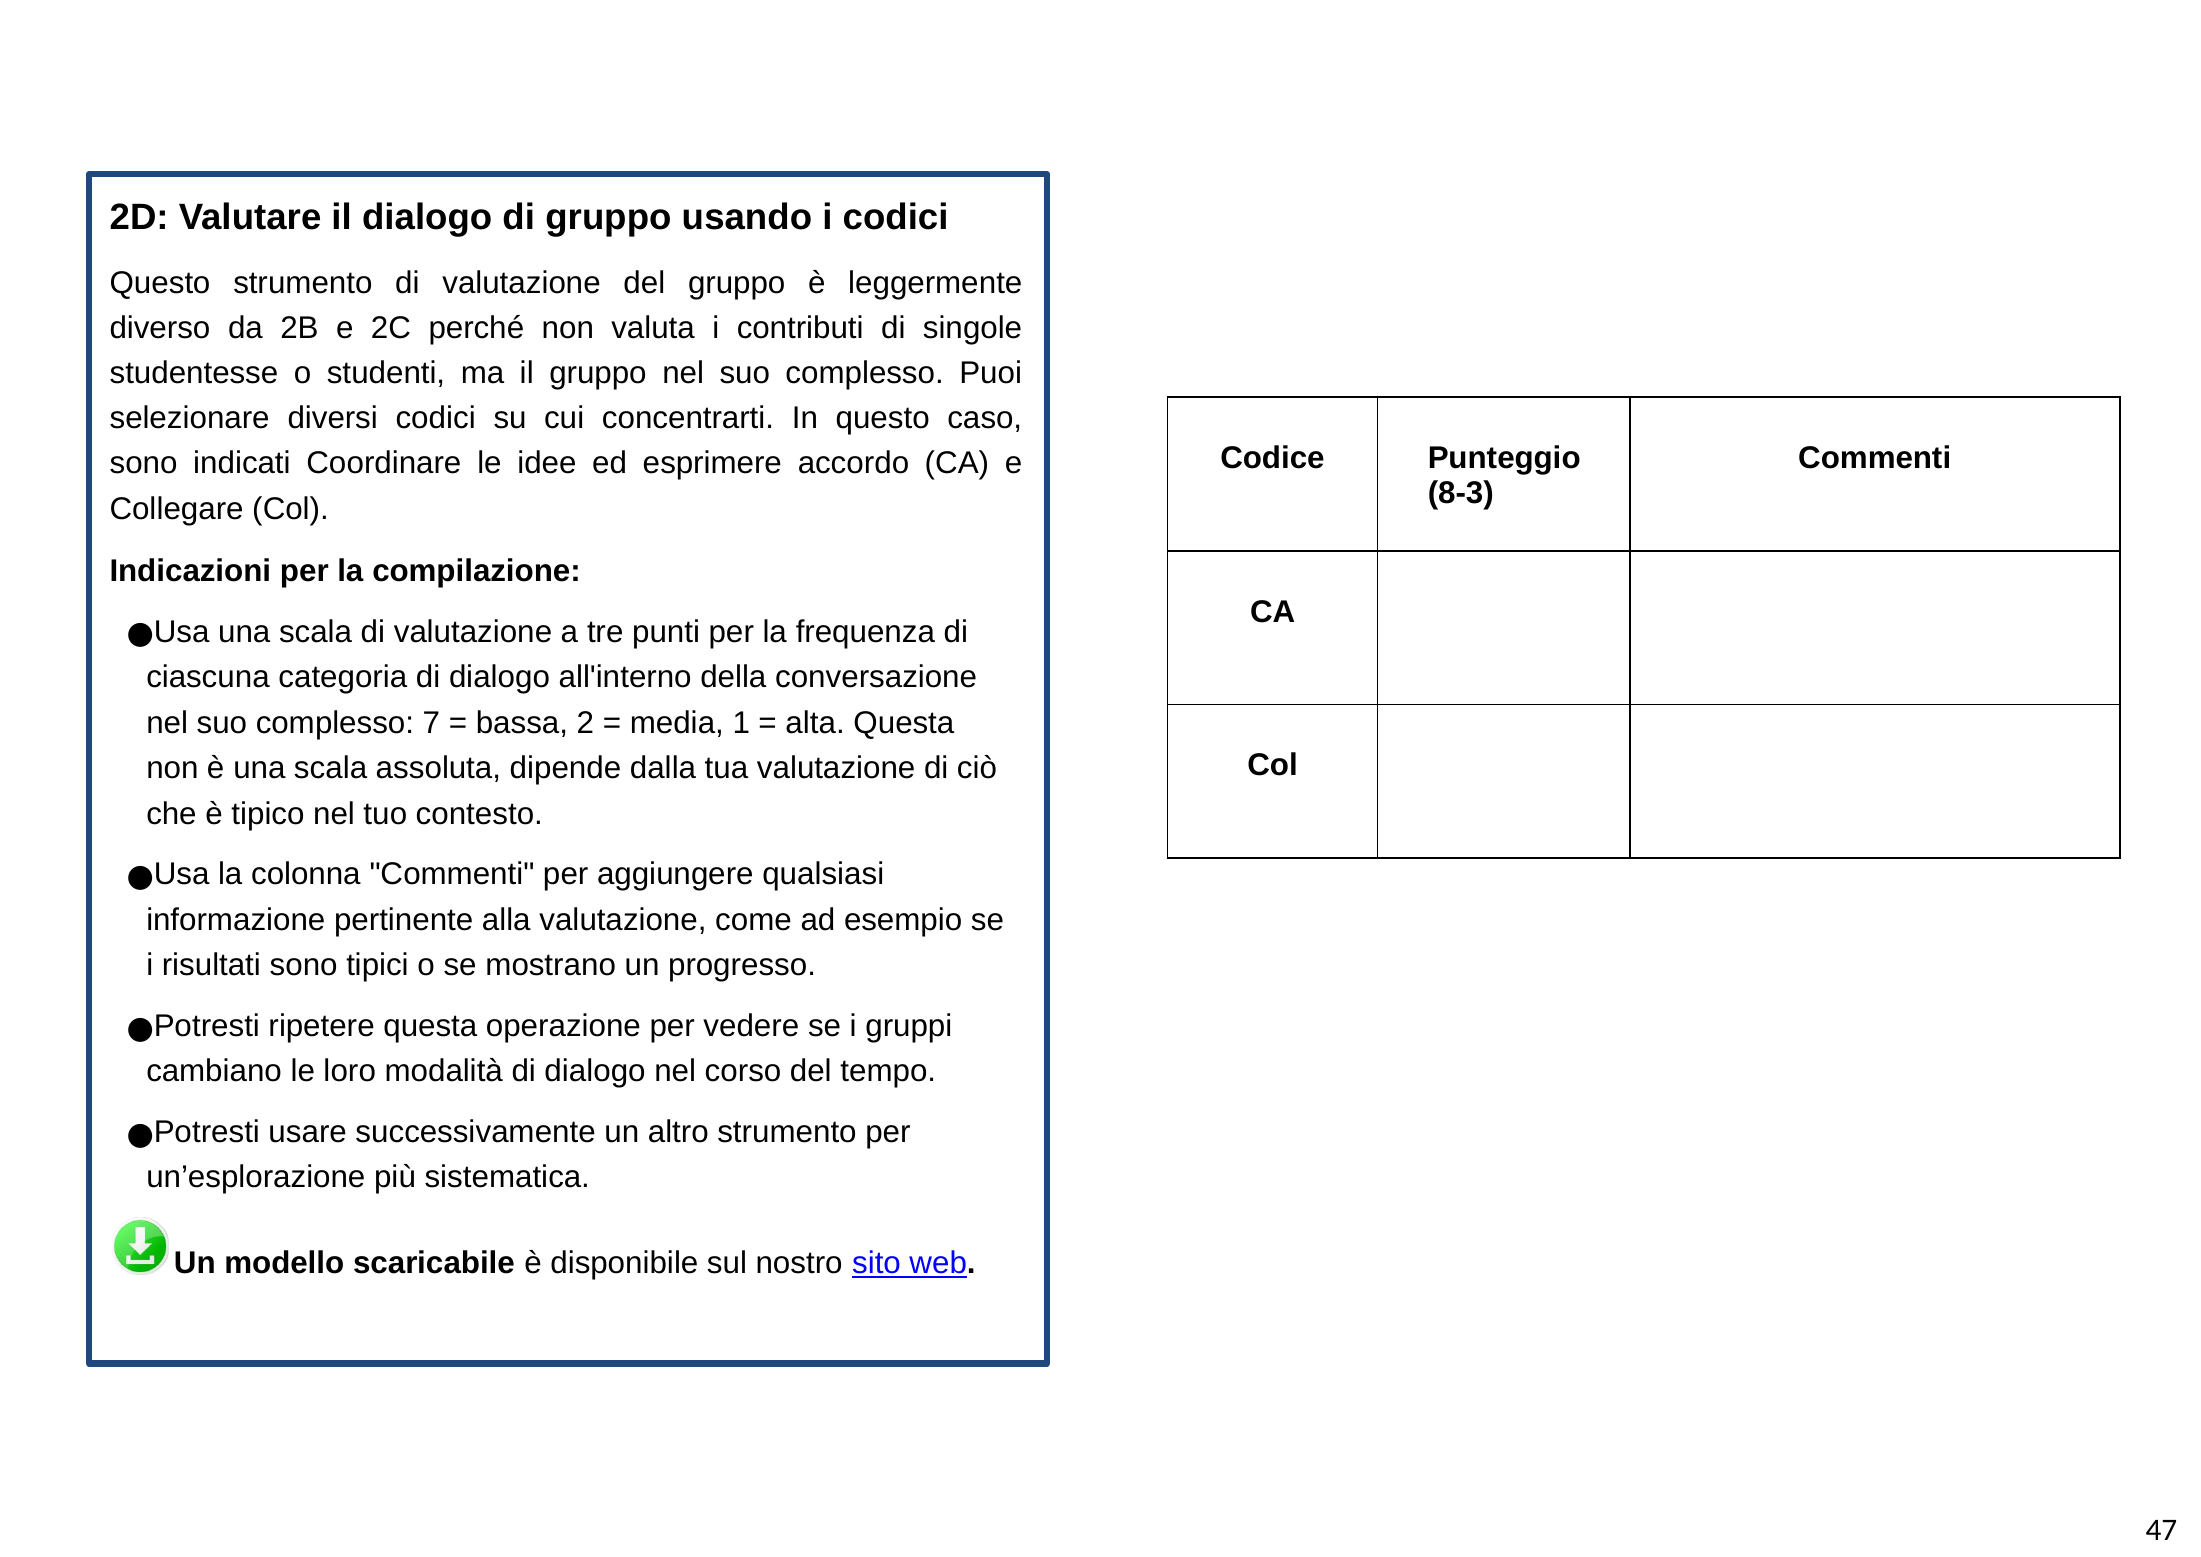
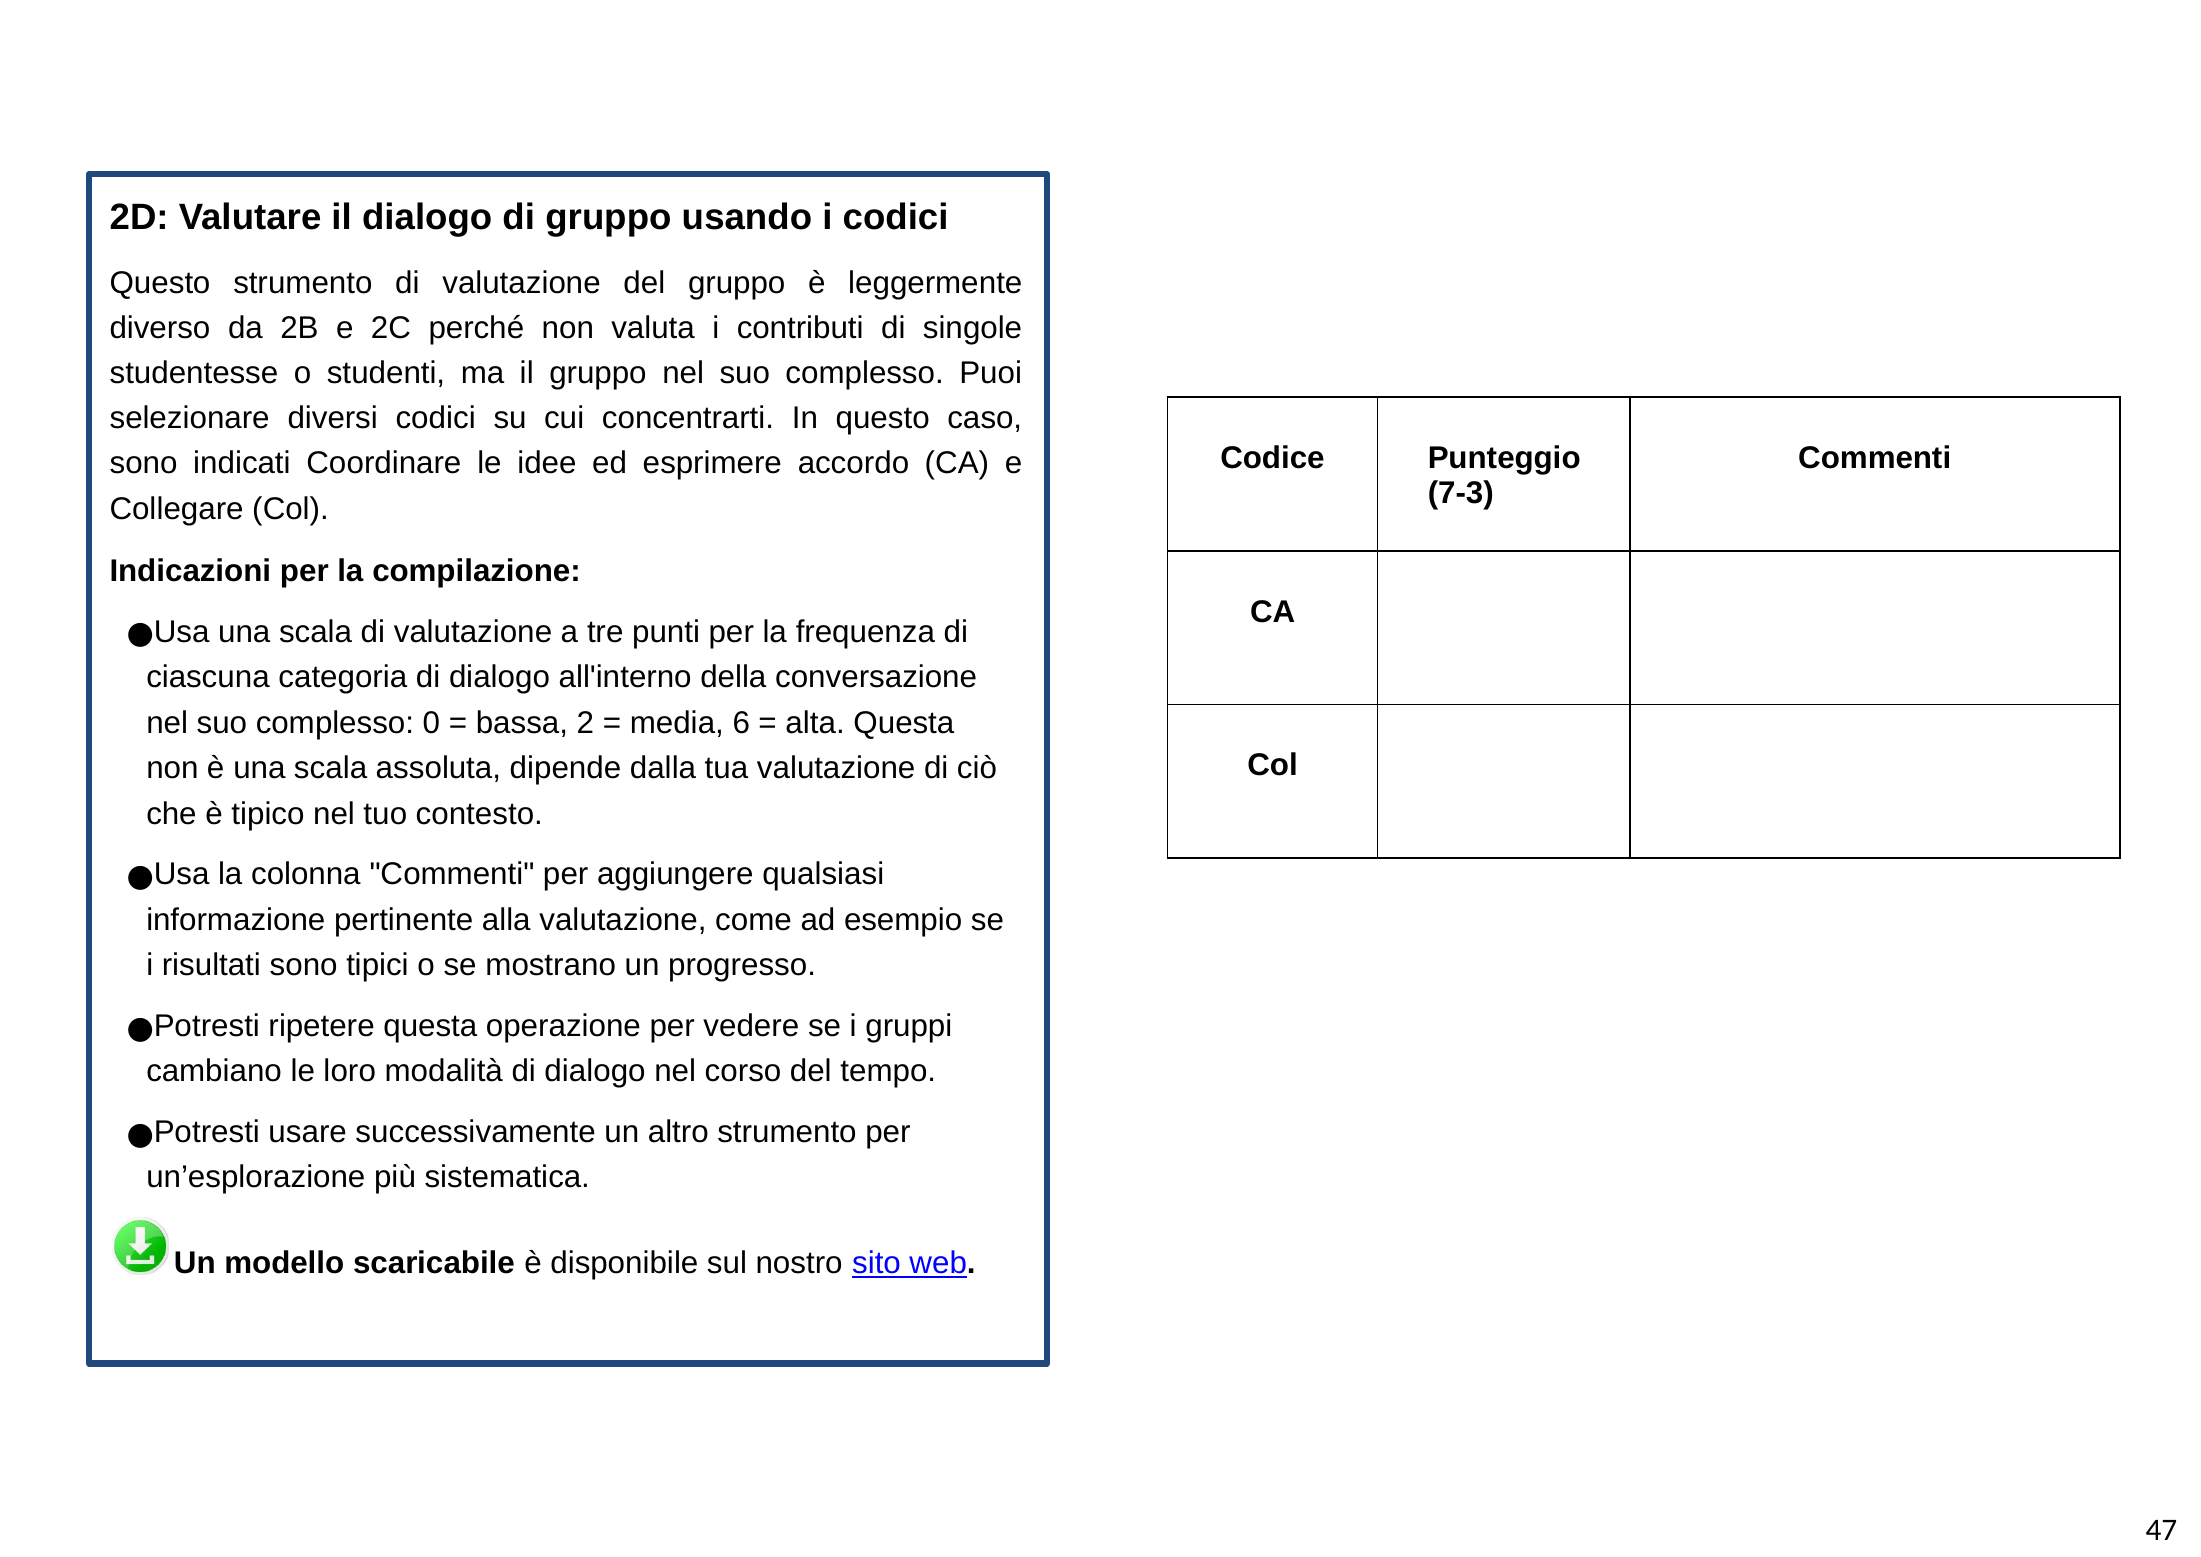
8-3: 8-3 -> 7-3
7: 7 -> 0
1: 1 -> 6
